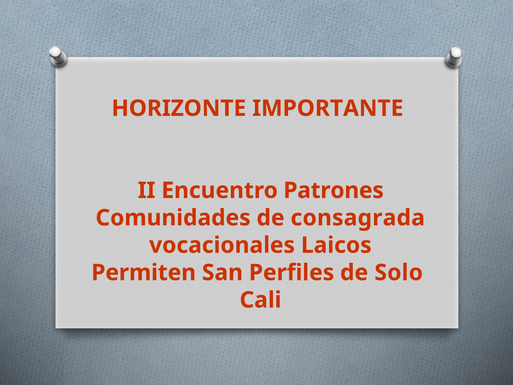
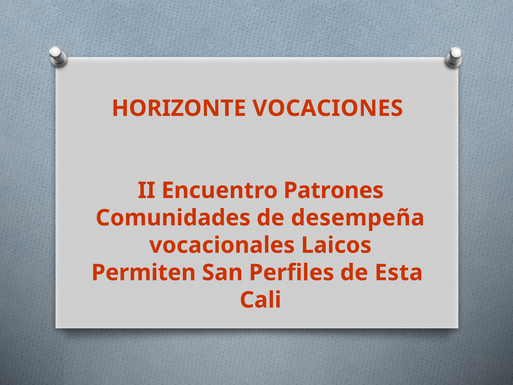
IMPORTANTE: IMPORTANTE -> VOCACIONES
consagrada: consagrada -> desempeña
Solo: Solo -> Esta
